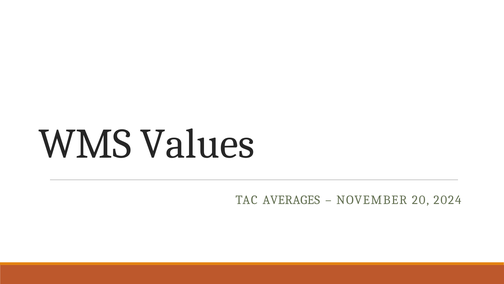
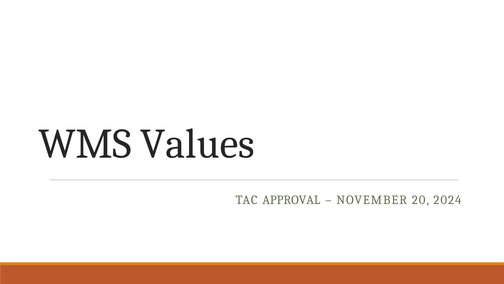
AVERAGES: AVERAGES -> APPROVAL
